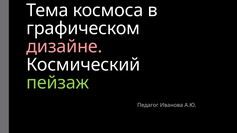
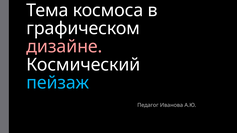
пейзаж colour: light green -> light blue
